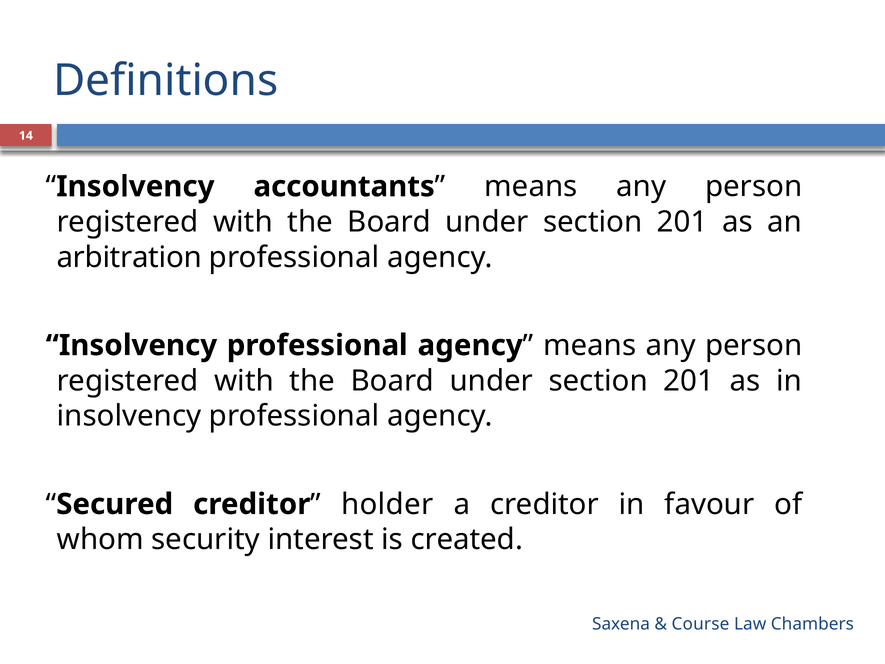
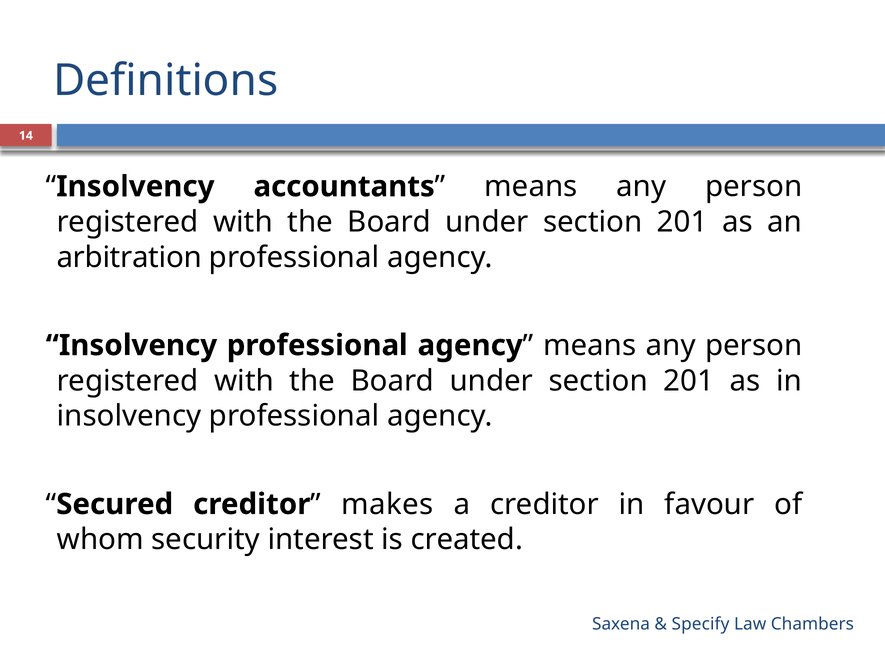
holder: holder -> makes
Course: Course -> Specify
